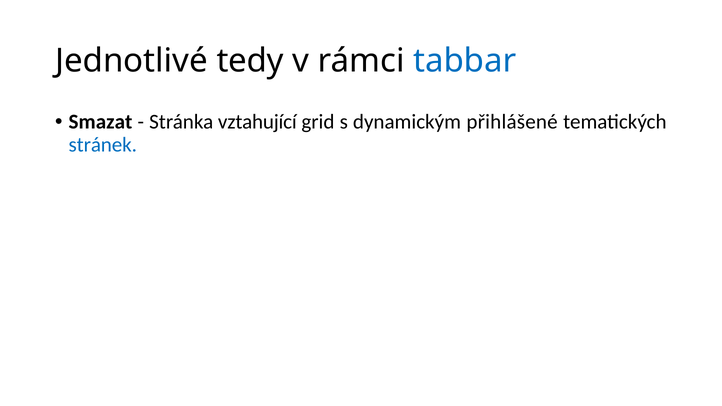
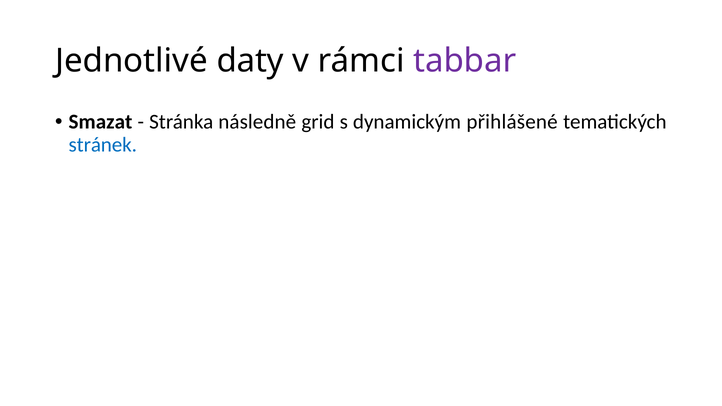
tedy: tedy -> daty
tabbar colour: blue -> purple
vztahující: vztahující -> následně
